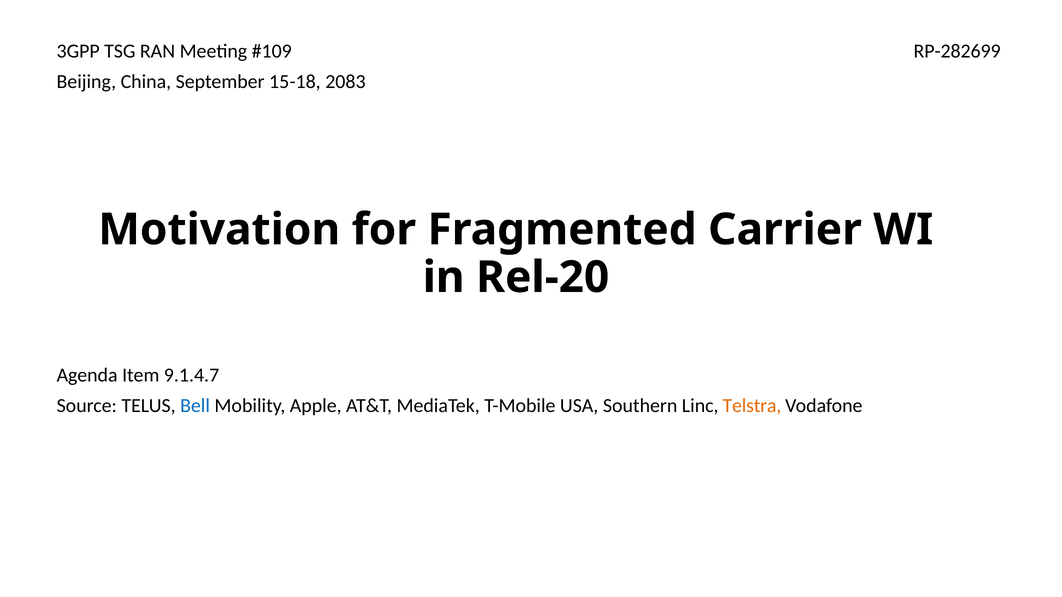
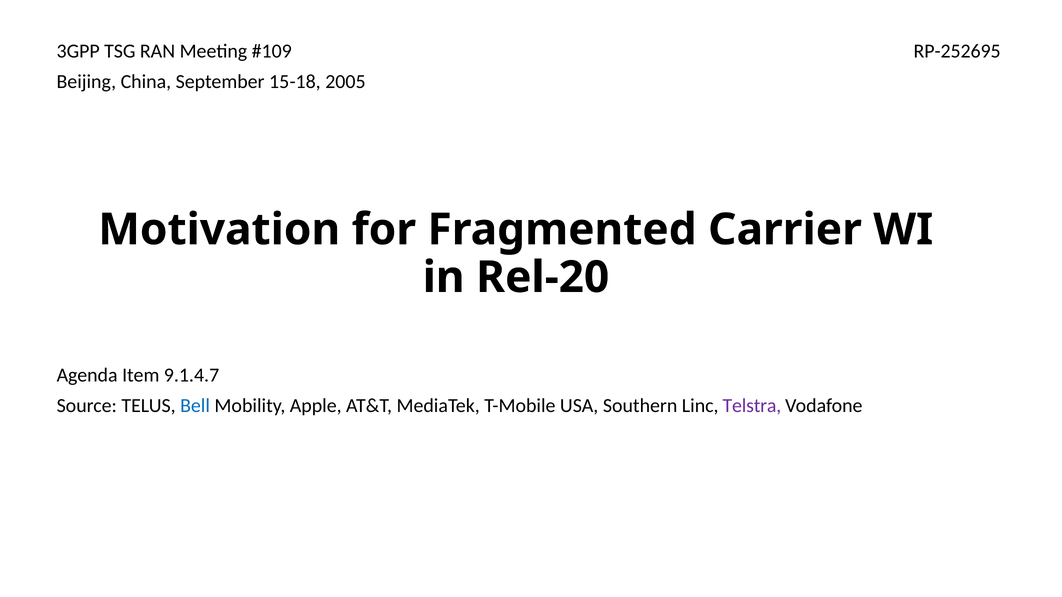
RP-282699: RP-282699 -> RP-252695
2083: 2083 -> 2005
Telstra colour: orange -> purple
